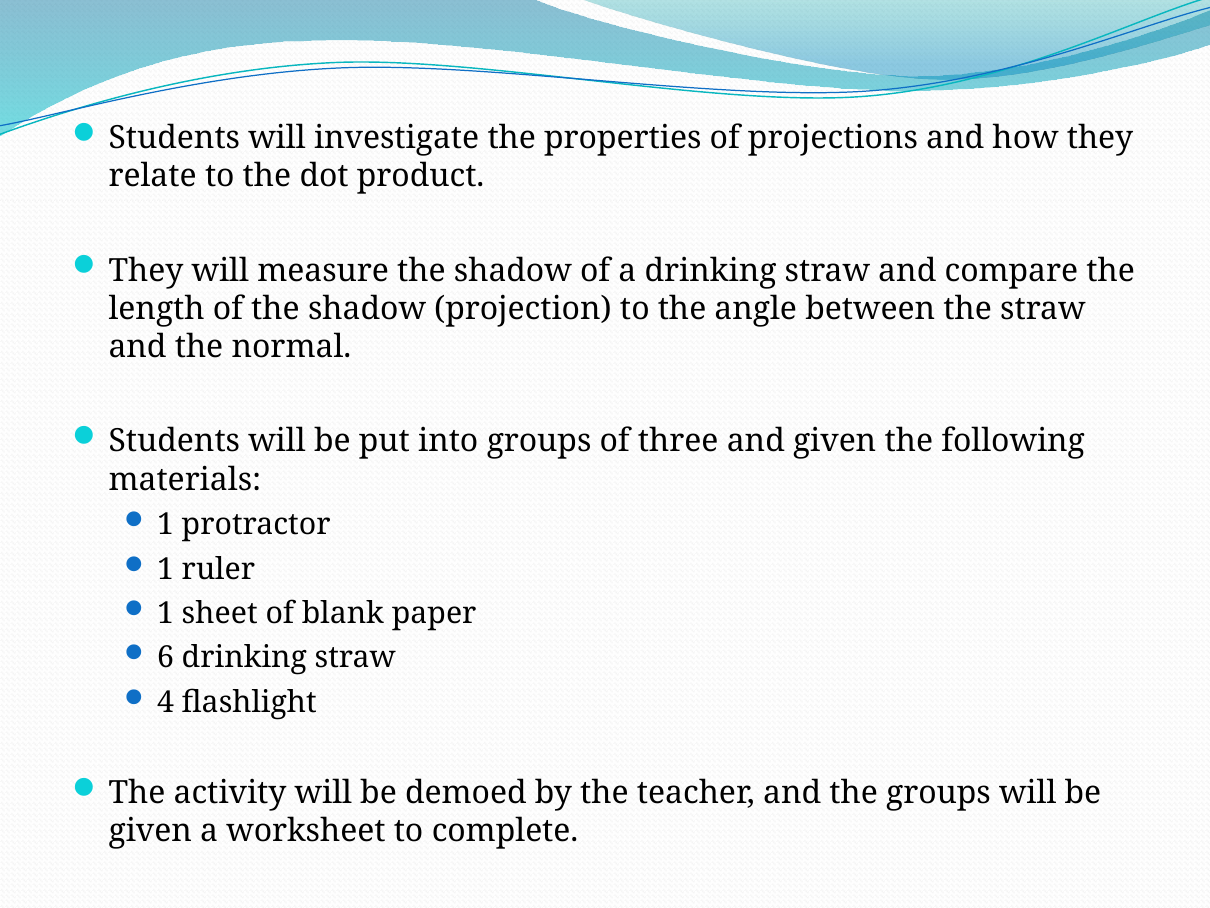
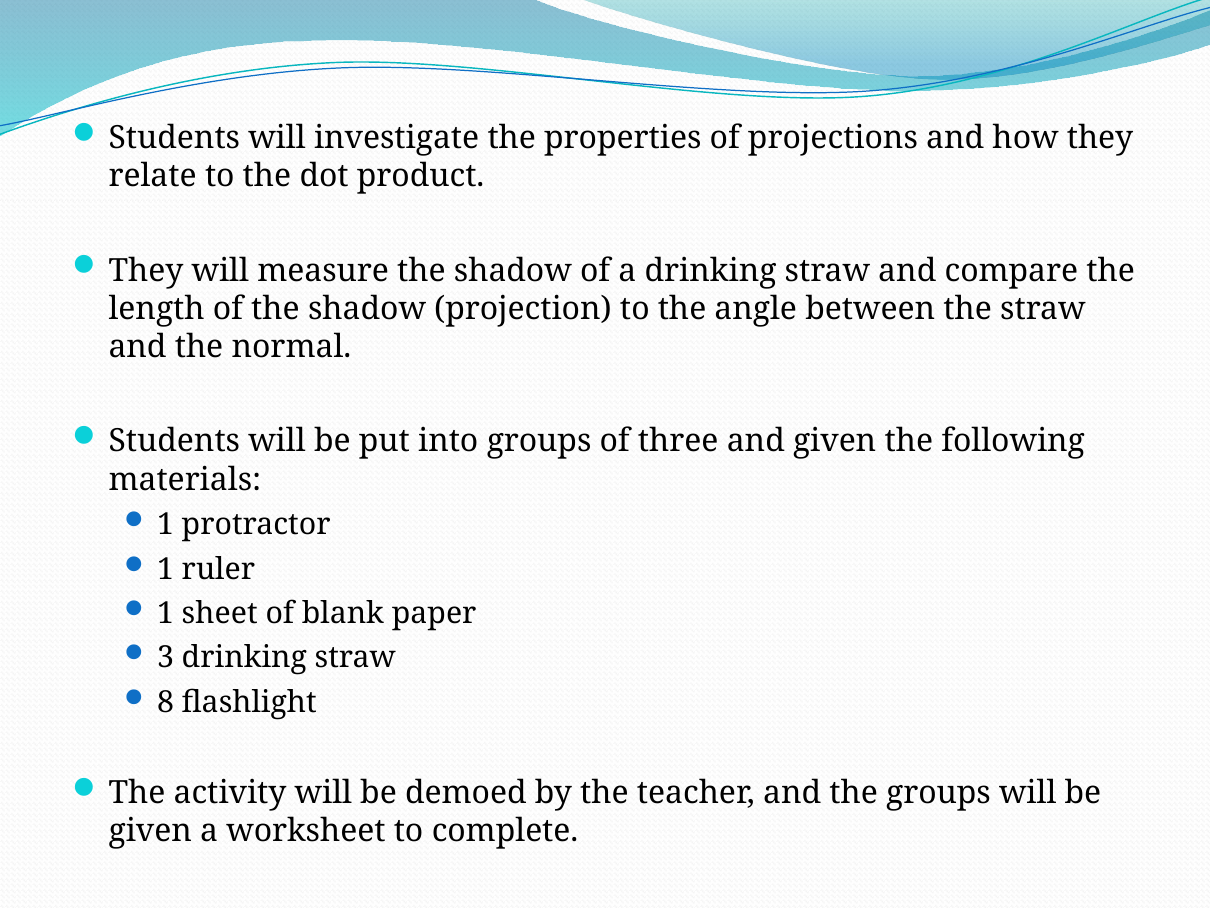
6: 6 -> 3
4: 4 -> 8
